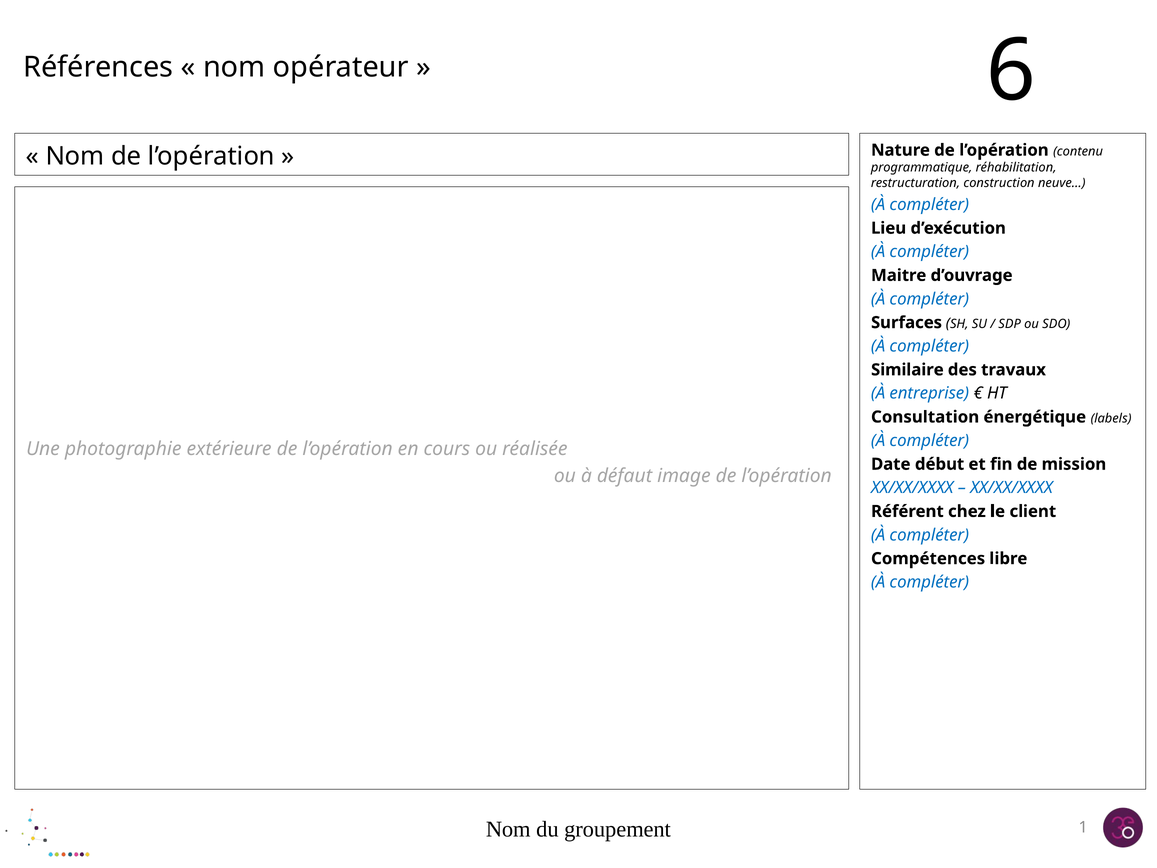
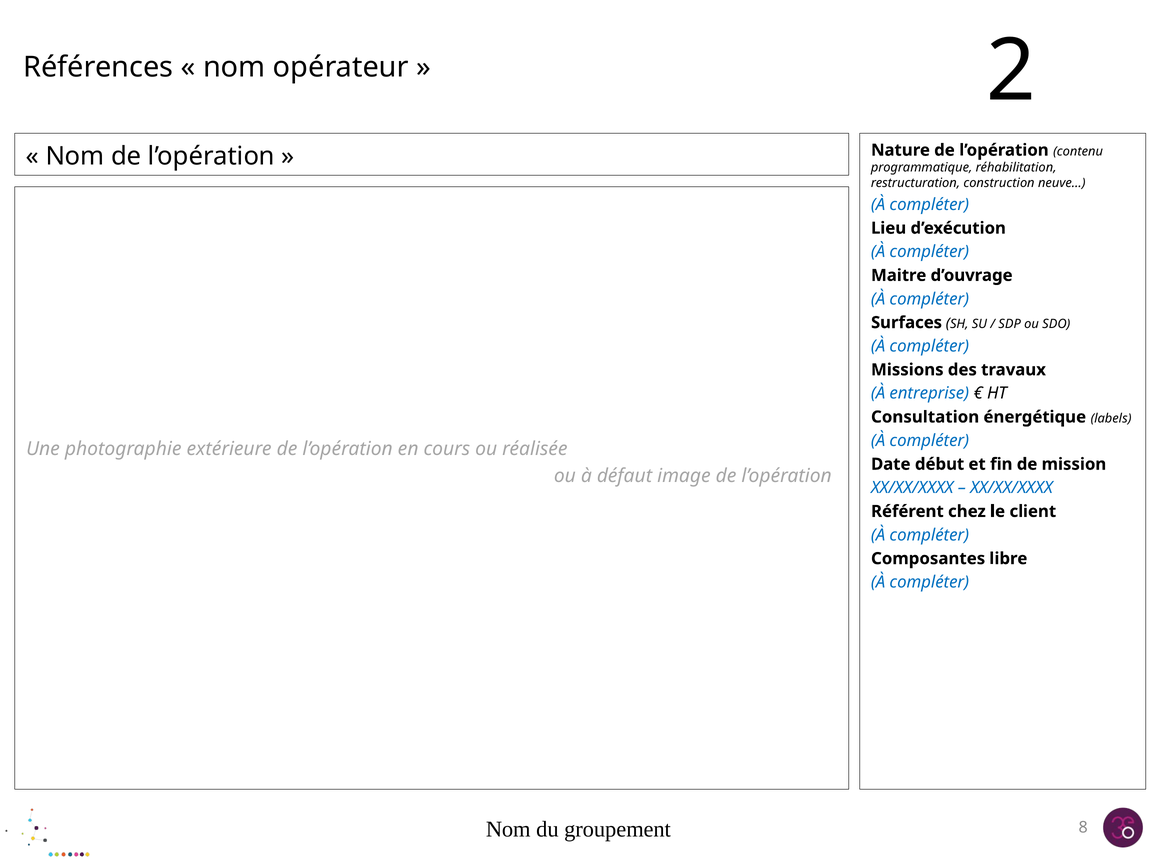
6: 6 -> 2
Similaire: Similaire -> Missions
Compétences: Compétences -> Composantes
1: 1 -> 8
